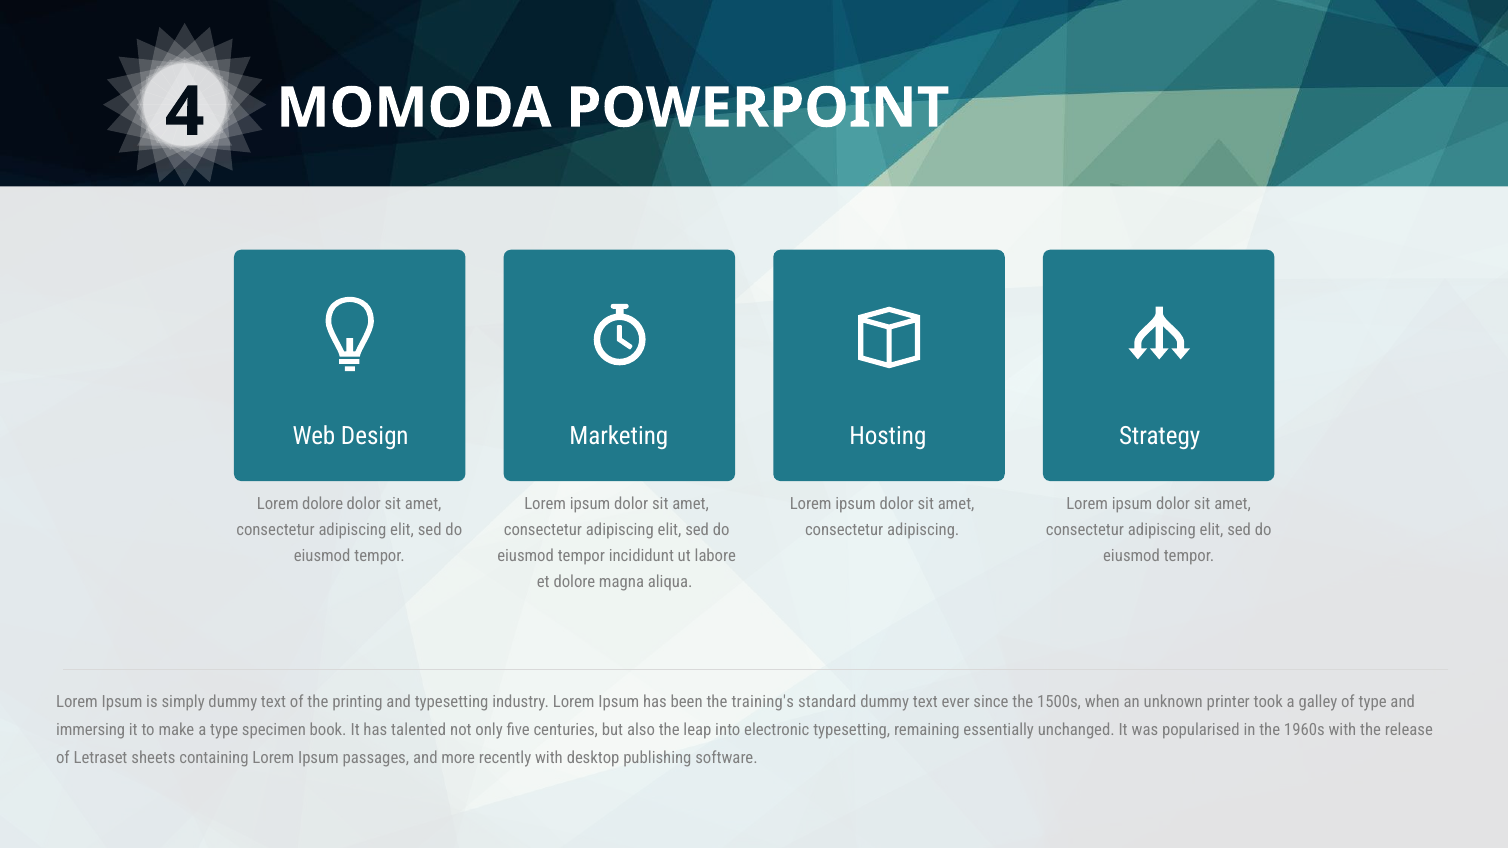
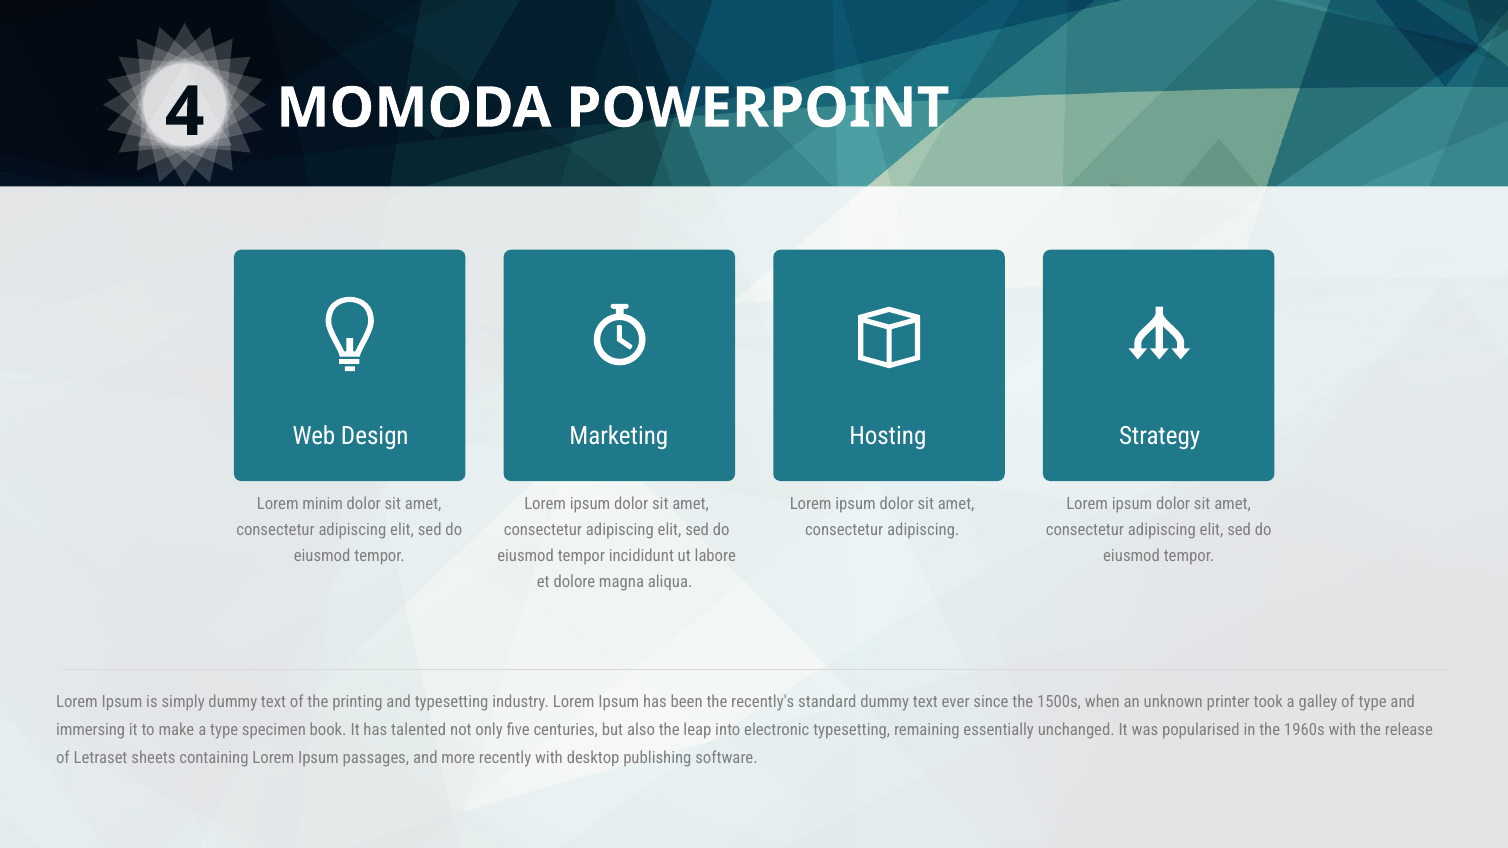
Lorem dolore: dolore -> minim
training's: training's -> recently's
